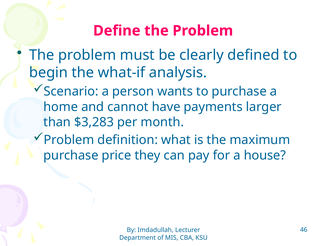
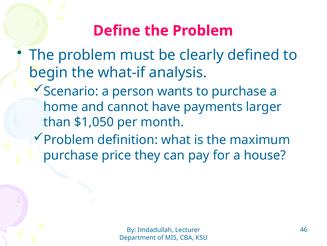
$3,283: $3,283 -> $1,050
